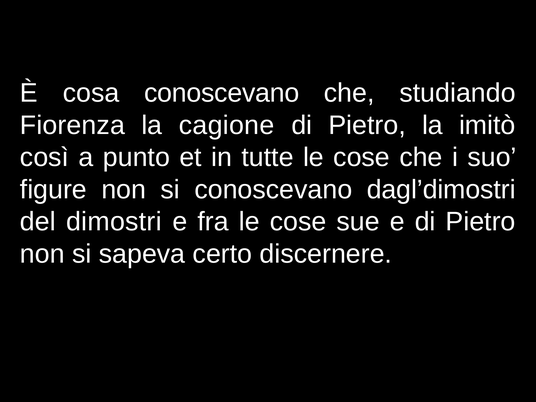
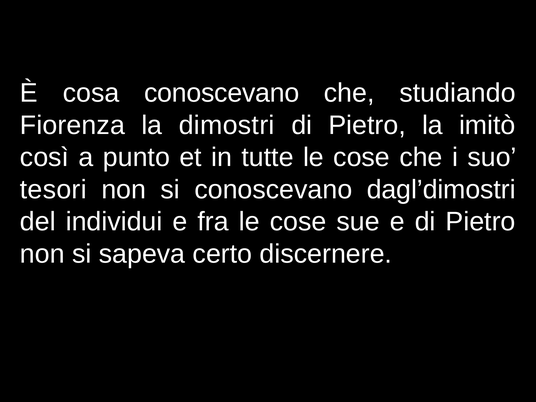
cagione: cagione -> dimostri
figure: figure -> tesori
dimostri: dimostri -> individui
